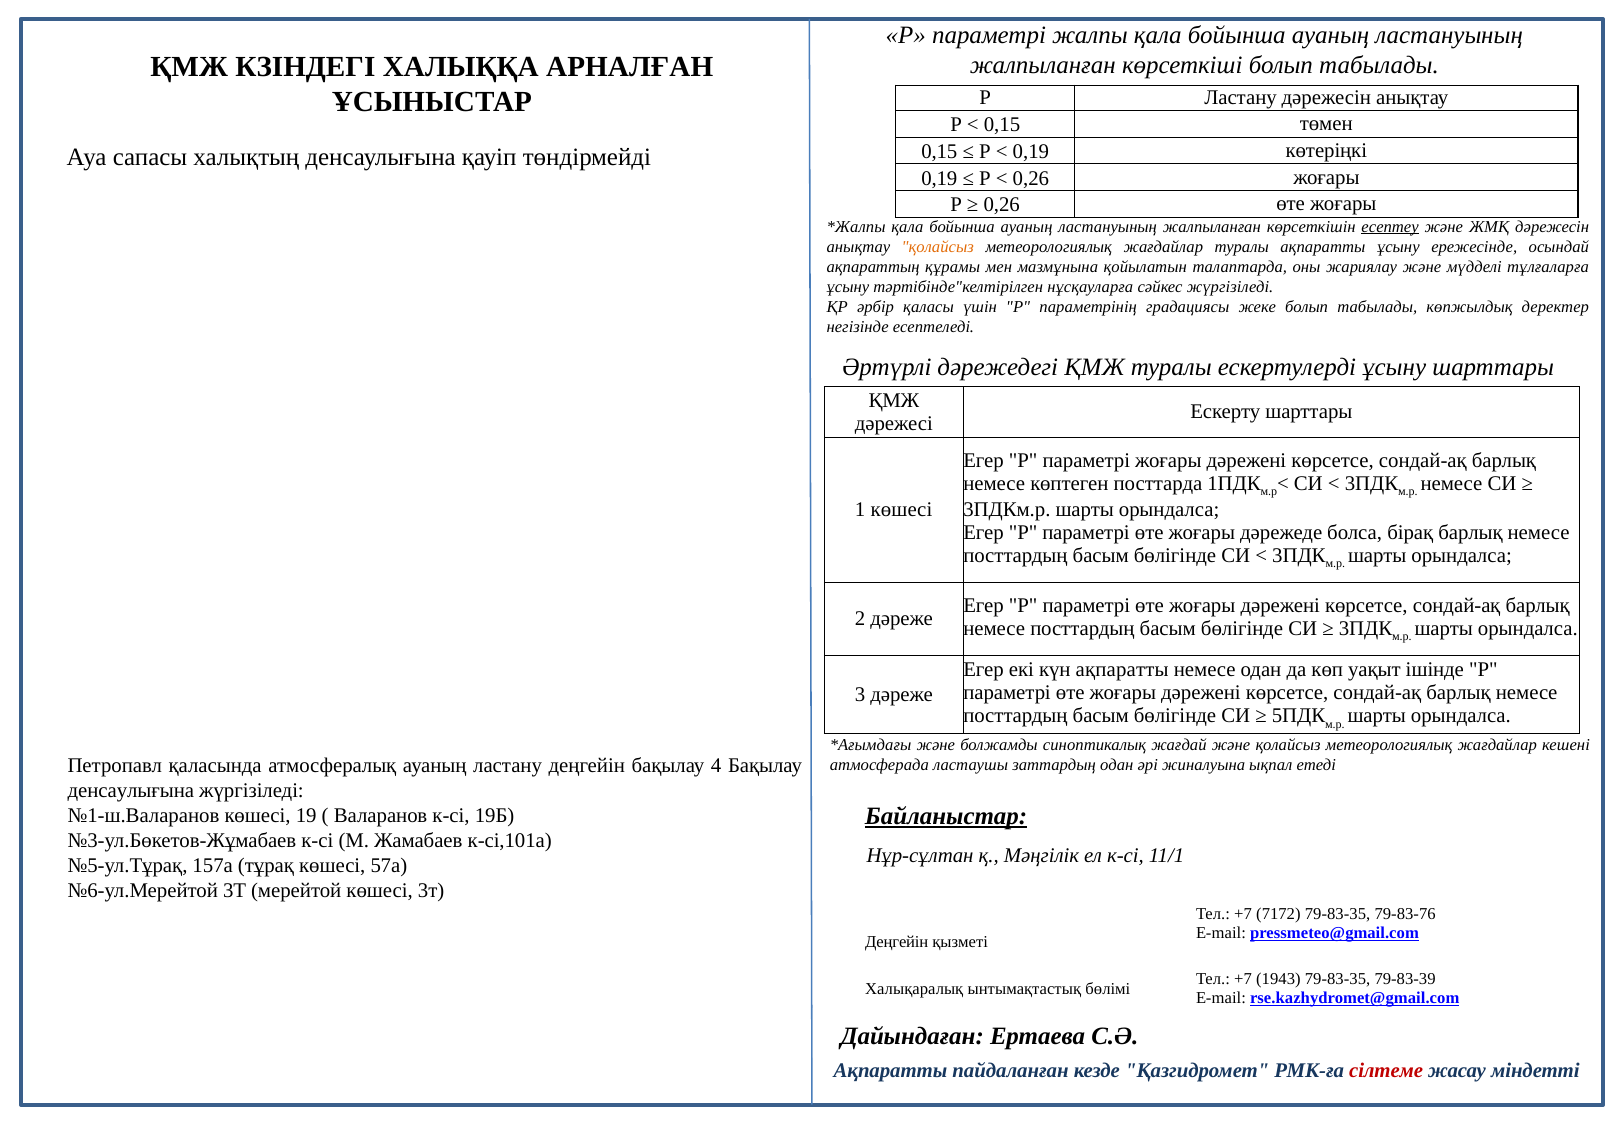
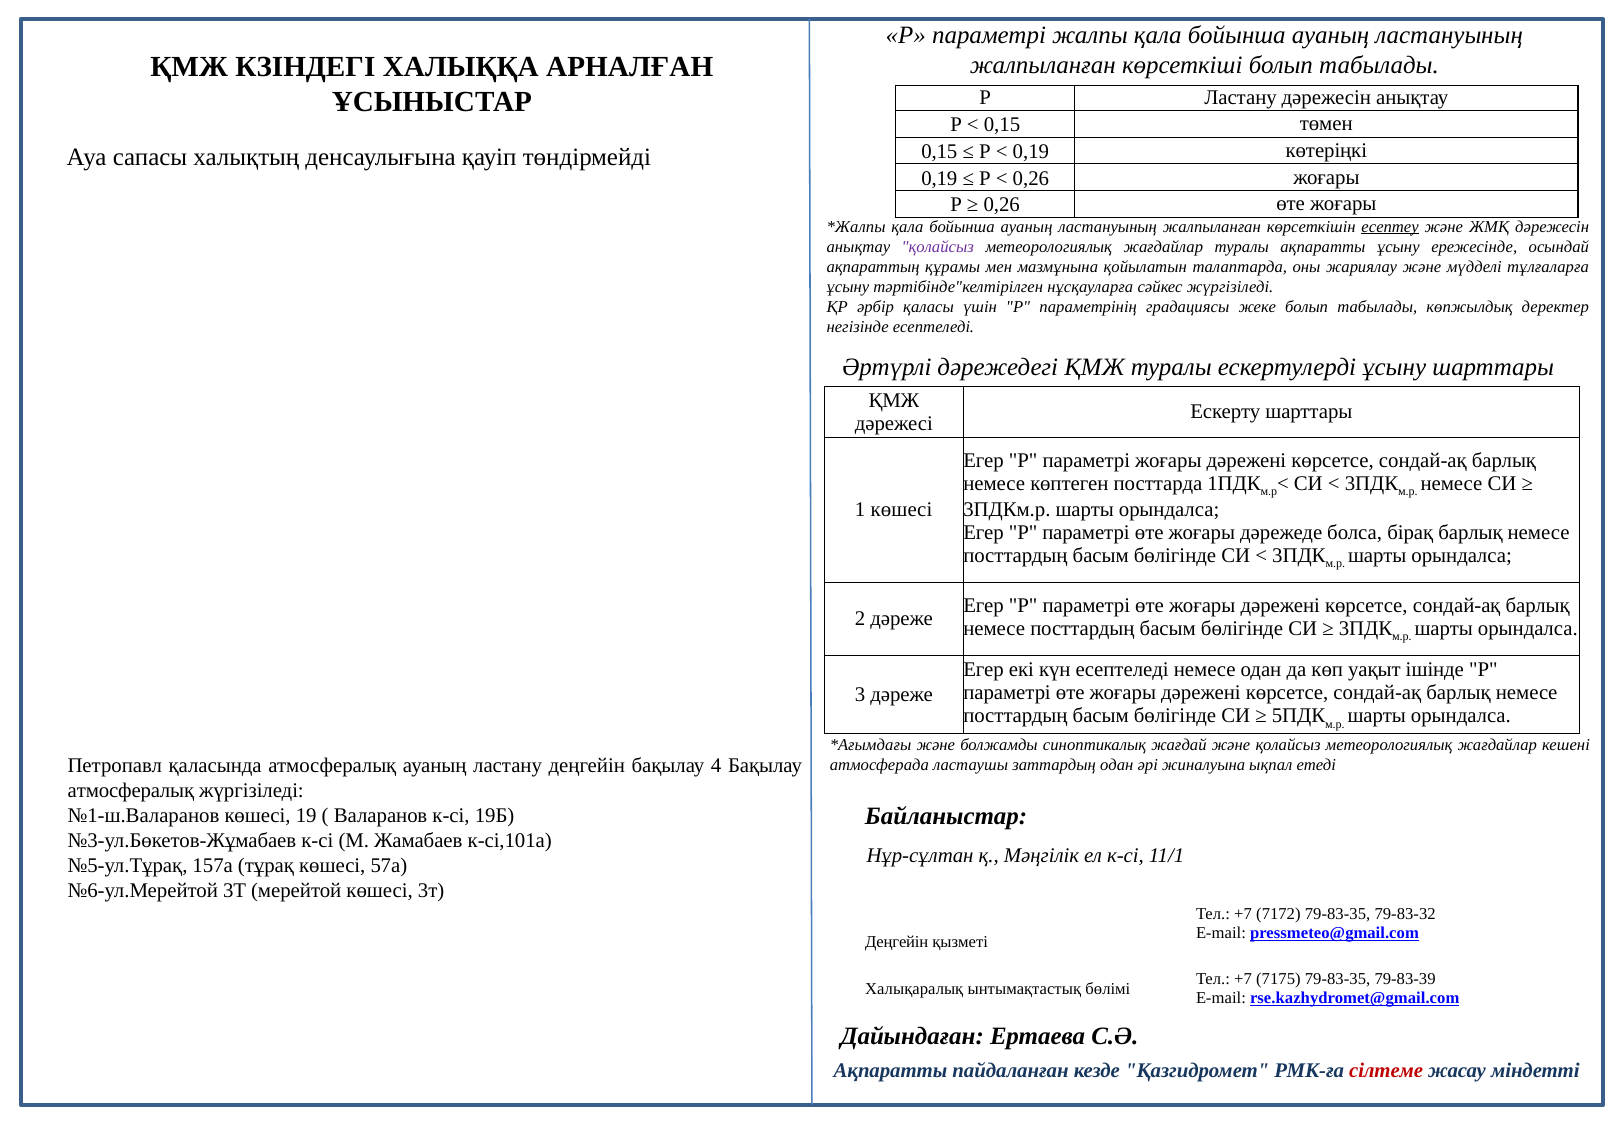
қолайсыз at (938, 247) colour: orange -> purple
күн ақпаратты: ақпаратты -> есептеледі
денсаулығына at (131, 790): денсаулығына -> атмосфералық
Байланыстар underline: present -> none
79-83-76: 79-83-76 -> 79-83-32
1943: 1943 -> 7175
